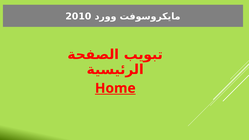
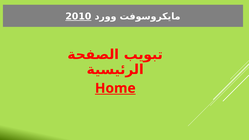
2010 underline: none -> present
